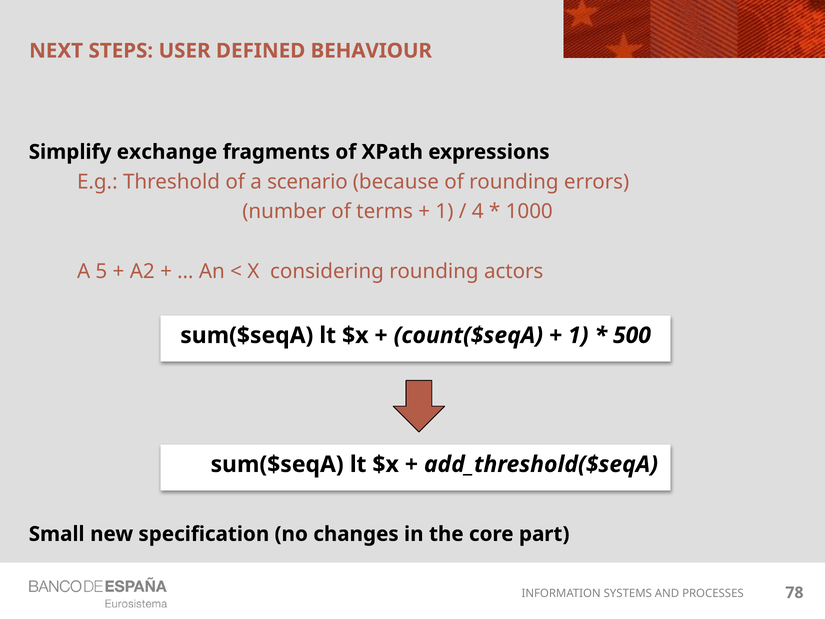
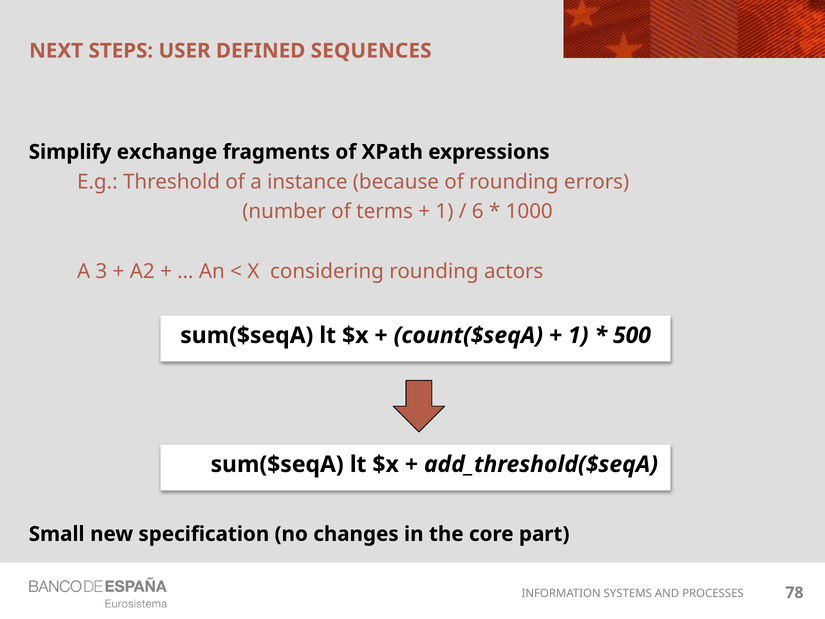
BEHAVIOUR: BEHAVIOUR -> SEQUENCES
scenario: scenario -> instance
4: 4 -> 6
5: 5 -> 3
